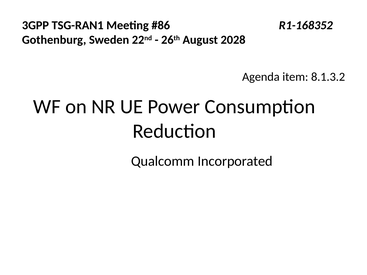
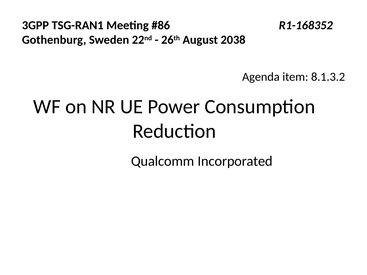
2028: 2028 -> 2038
